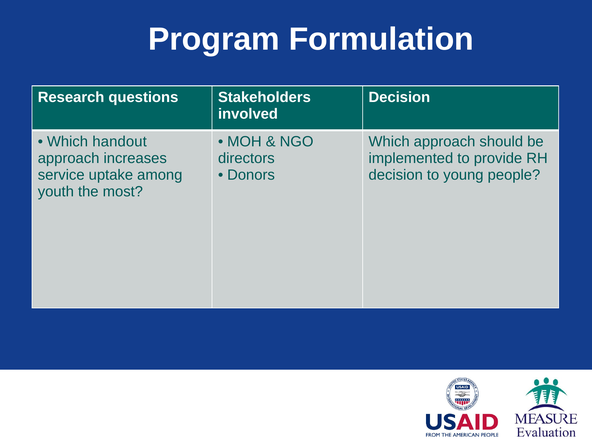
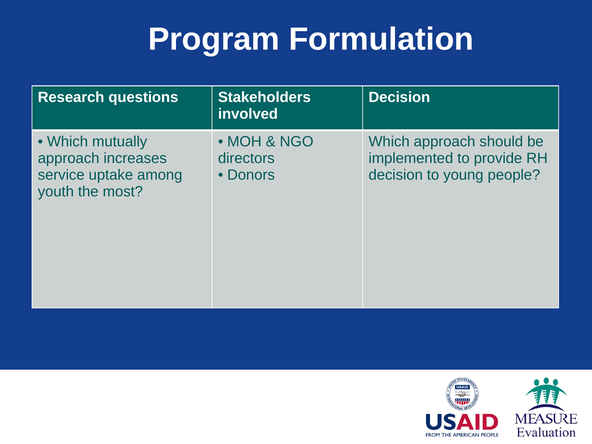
handout: handout -> mutually
